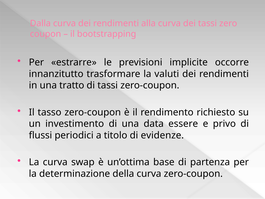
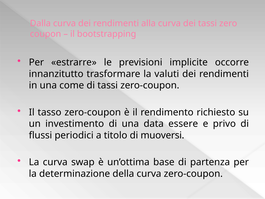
tratto: tratto -> come
evidenze: evidenze -> muoversi
